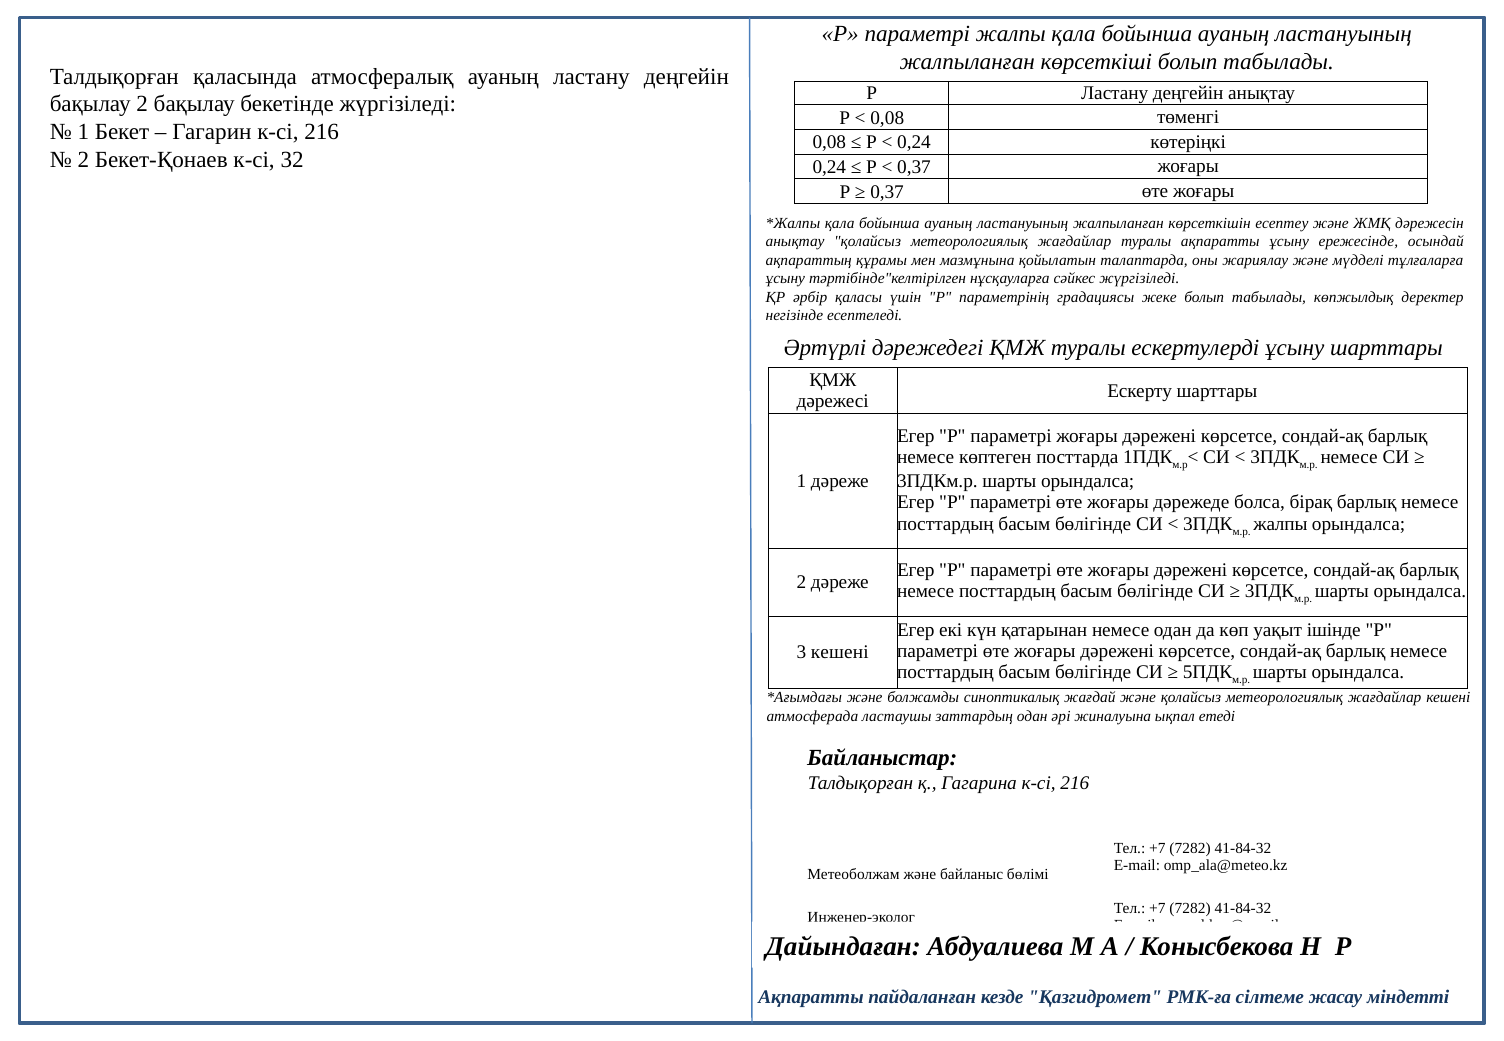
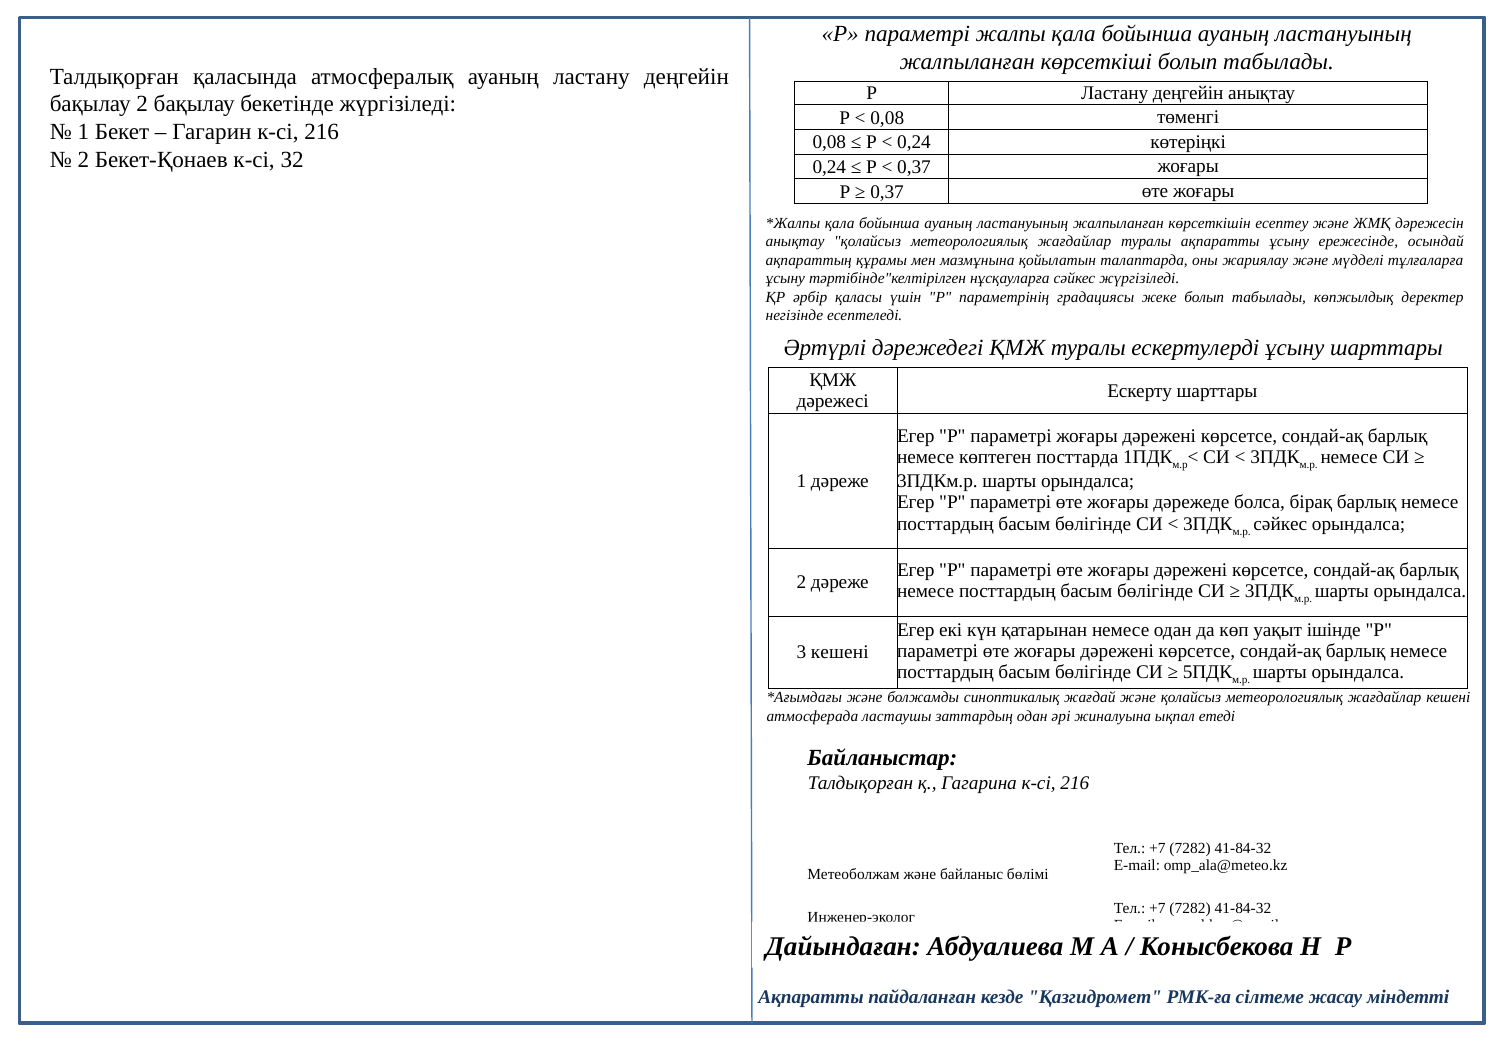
жалпы at (1280, 524): жалпы -> сәйкес
